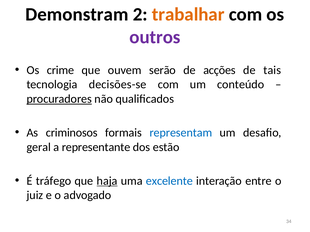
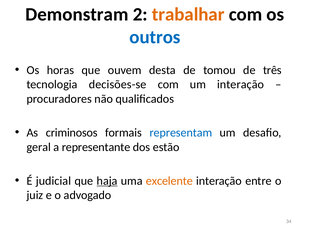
outros colour: purple -> blue
crime: crime -> horas
serão: serão -> desta
acções: acções -> tomou
tais: tais -> três
um conteúdo: conteúdo -> interação
procuradores underline: present -> none
tráfego: tráfego -> judicial
excelente colour: blue -> orange
